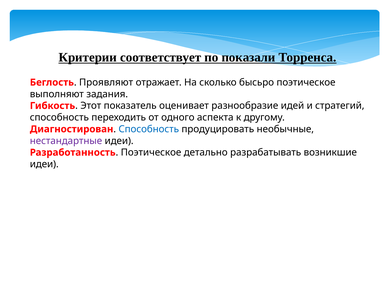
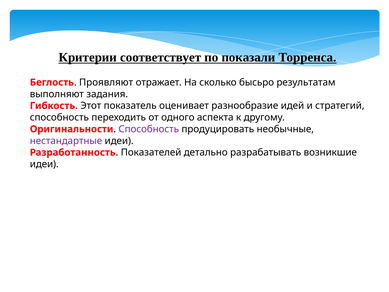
бысьро поэтическое: поэтическое -> результатам
Диагностирован: Диагностирован -> Оригинальности
Способность at (149, 129) colour: blue -> purple
Поэтическое at (151, 152): Поэтическое -> Показателей
